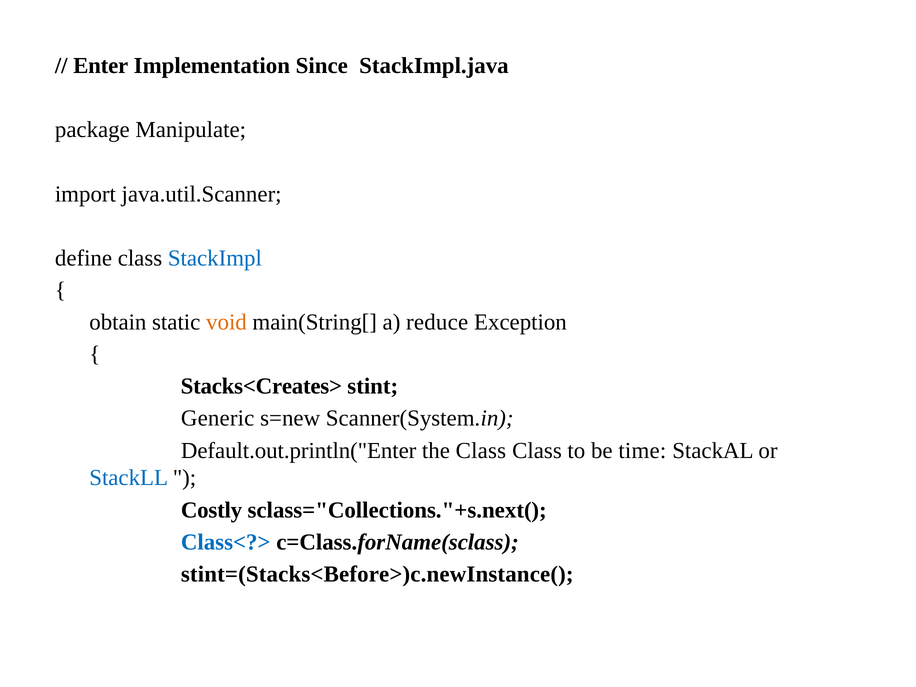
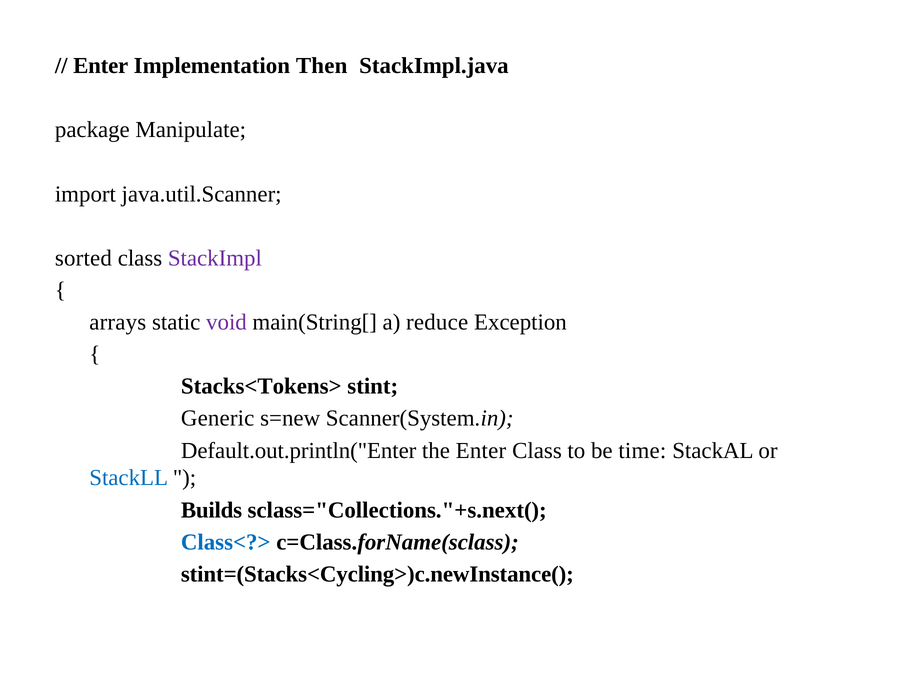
Since: Since -> Then
define: define -> sorted
StackImpl colour: blue -> purple
obtain: obtain -> arrays
void colour: orange -> purple
Stacks<Creates>: Stacks<Creates> -> Stacks<Tokens>
the Class: Class -> Enter
Costly: Costly -> Builds
stint=(Stacks<Before>)c.newInstance(: stint=(Stacks<Before>)c.newInstance( -> stint=(Stacks<Cycling>)c.newInstance(
